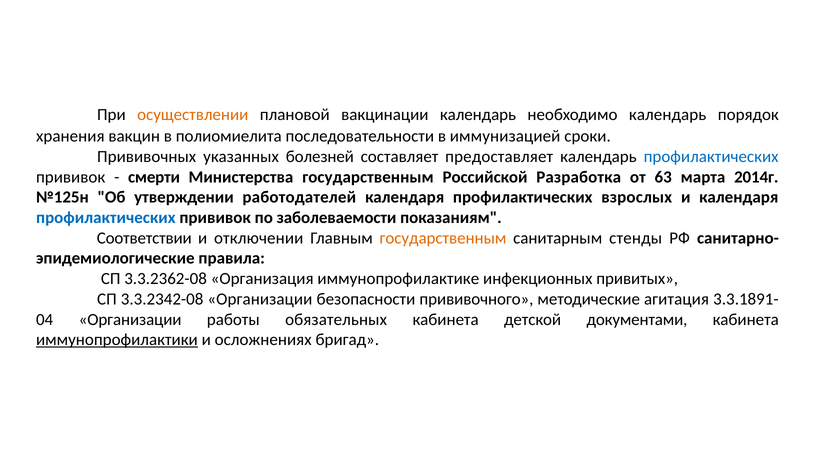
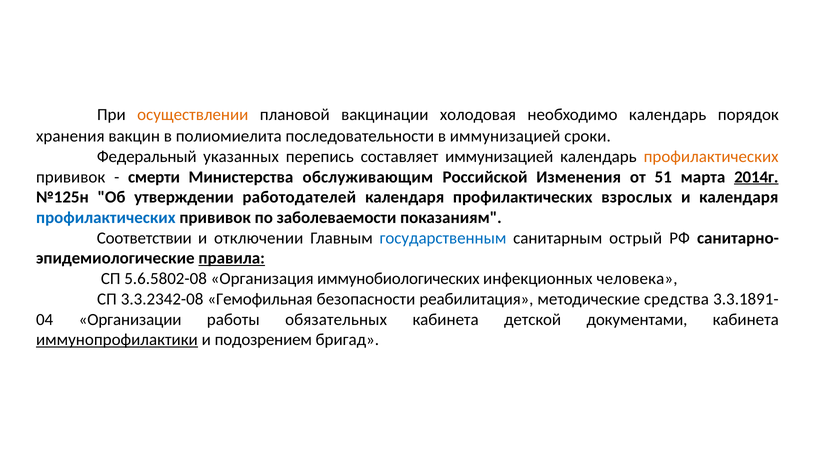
вакцинации календарь: календарь -> холодовая
Прививочных: Прививочных -> Федеральный
болезней: болезней -> перепись
составляет предоставляет: предоставляет -> иммунизацией
профилактических at (711, 157) colour: blue -> orange
Министерства государственным: государственным -> обслуживающим
Разработка: Разработка -> Изменения
63: 63 -> 51
2014г underline: none -> present
государственным at (443, 238) colour: orange -> blue
стенды: стенды -> острый
правила underline: none -> present
3.3.2362-08: 3.3.2362-08 -> 5.6.5802-08
иммунопрофилактике: иммунопрофилактике -> иммунобиологических
привитых: привитых -> человека
3.3.2342-08 Организации: Организации -> Гемофильная
прививочного: прививочного -> реабилитация
агитация: агитация -> средства
осложнениях: осложнениях -> подозрением
